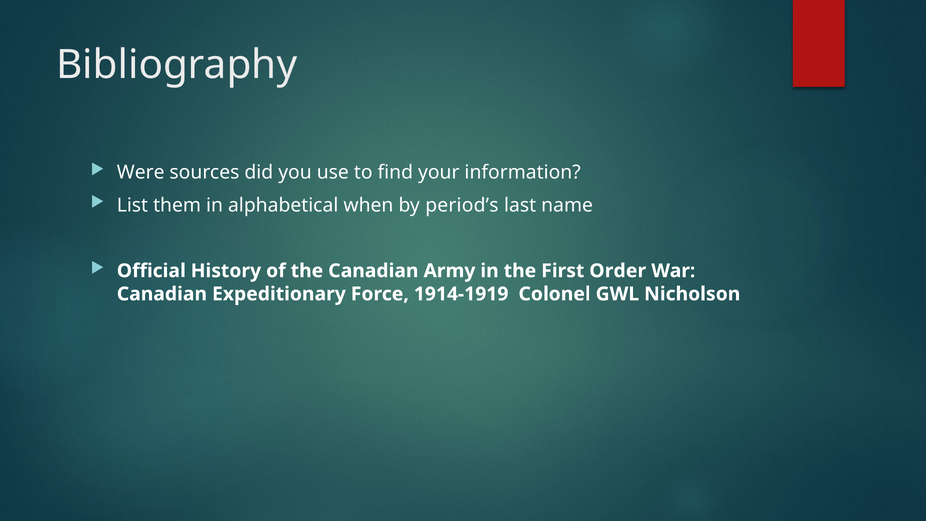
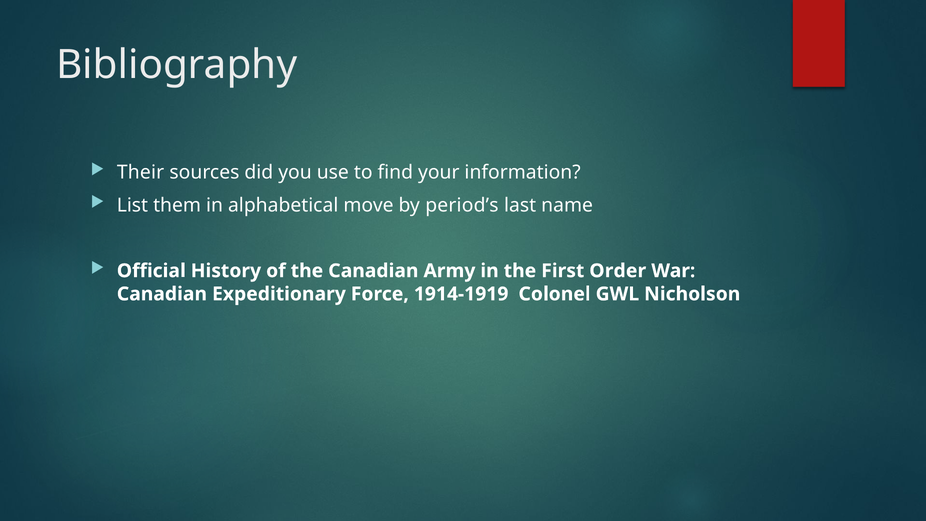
Were: Were -> Their
when: when -> move
